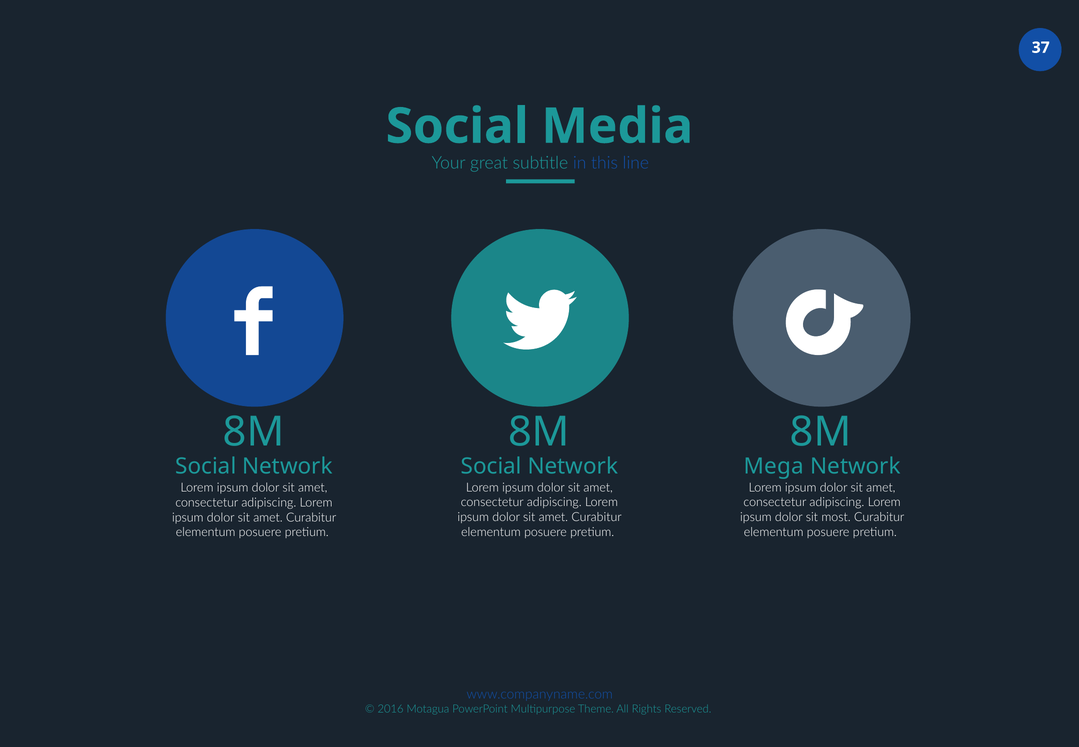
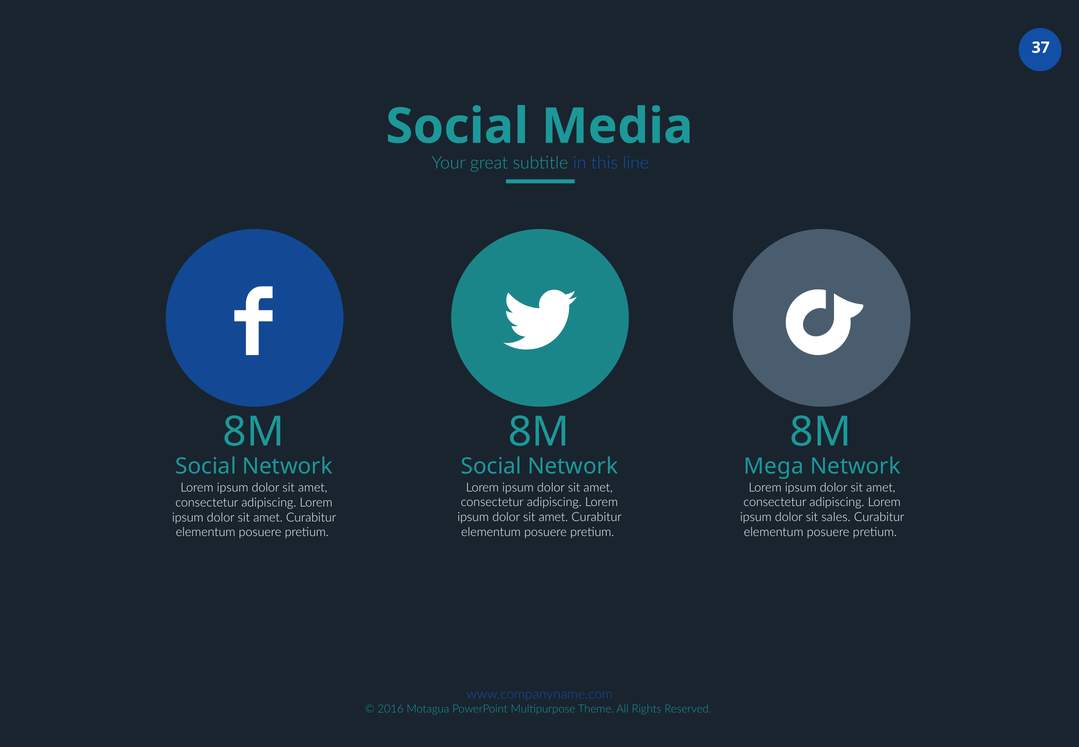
most: most -> sales
